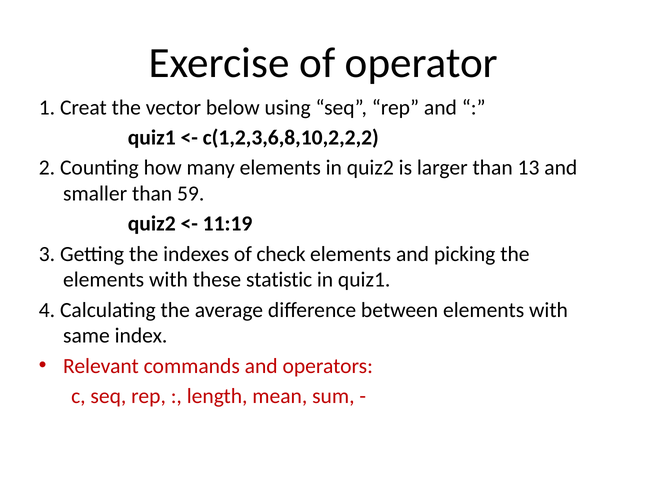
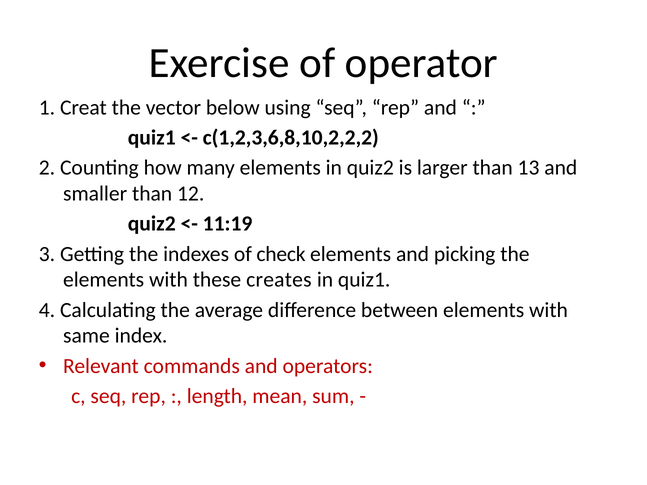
59: 59 -> 12
statistic: statistic -> creates
